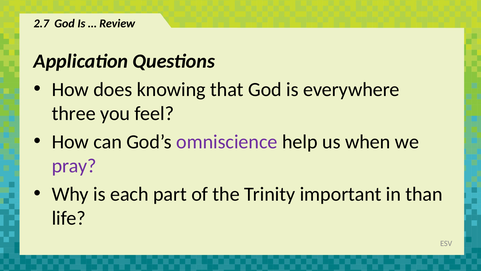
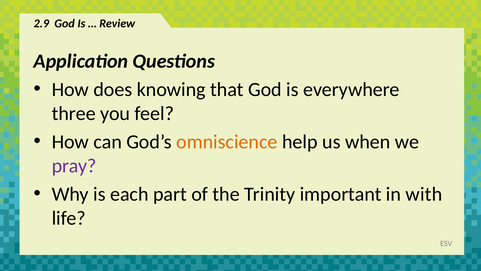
2.7: 2.7 -> 2.9
omniscience colour: purple -> orange
than: than -> with
